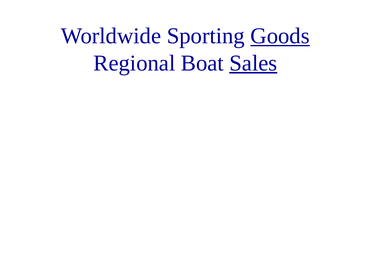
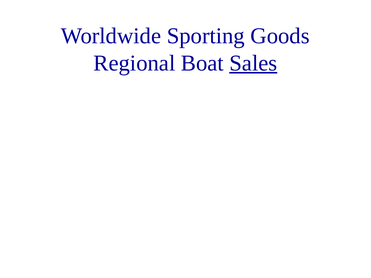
Goods underline: present -> none
